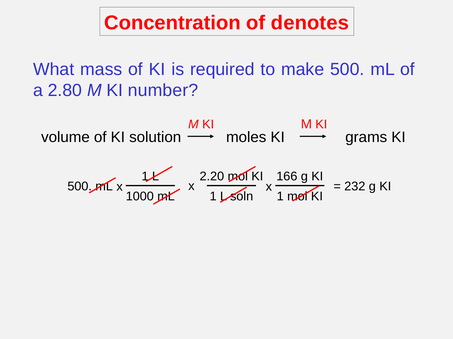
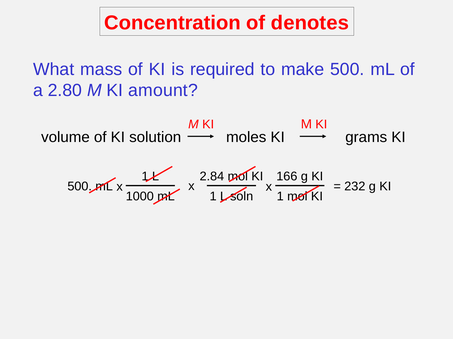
number: number -> amount
2.20: 2.20 -> 2.84
